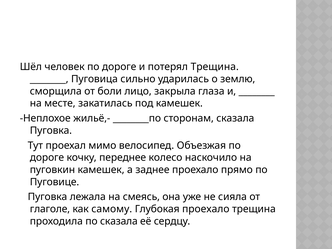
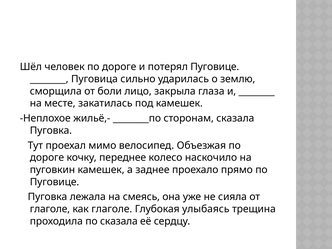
потерял Трещина: Трещина -> Пуговице
как самому: самому -> глаголе
Глубокая проехало: проехало -> улыбаясь
